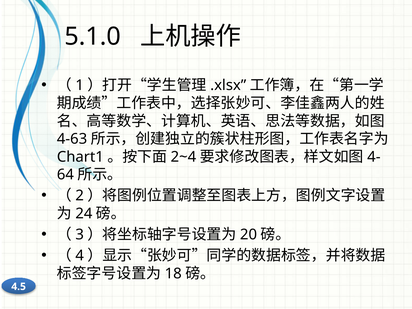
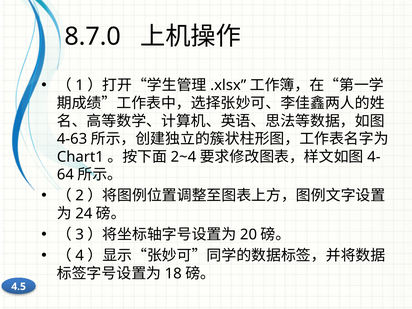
5.1.0: 5.1.0 -> 8.7.0
